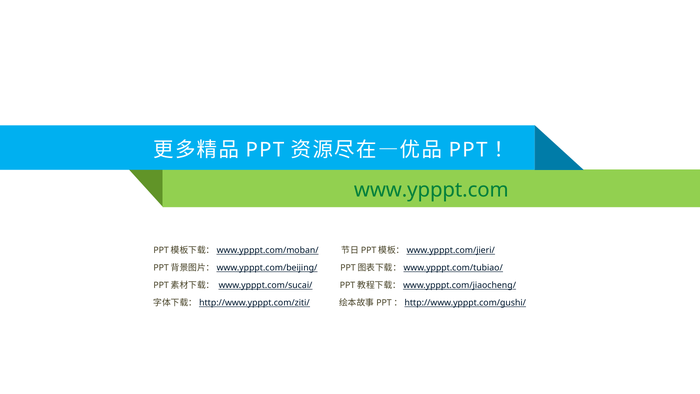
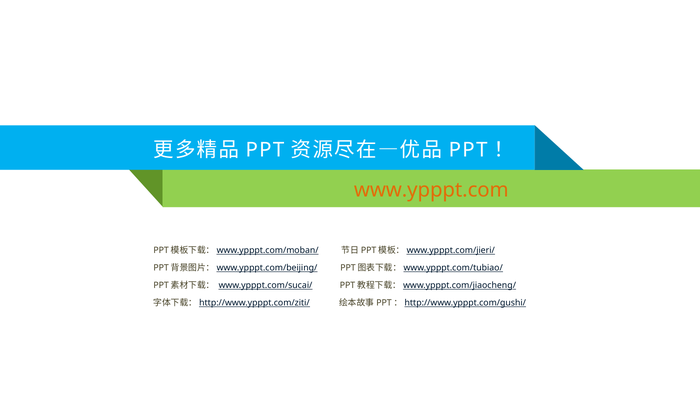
www.ypppt.com colour: green -> orange
